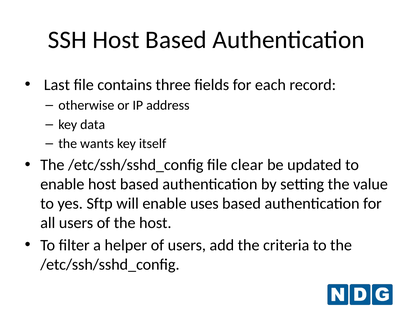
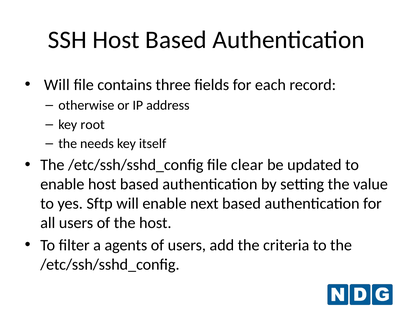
Last at (57, 85): Last -> Will
data: data -> root
wants: wants -> needs
uses: uses -> next
helper: helper -> agents
